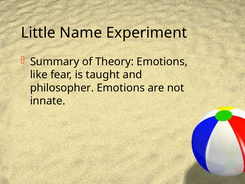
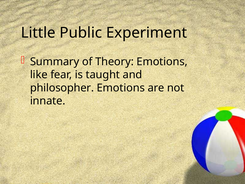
Name: Name -> Public
